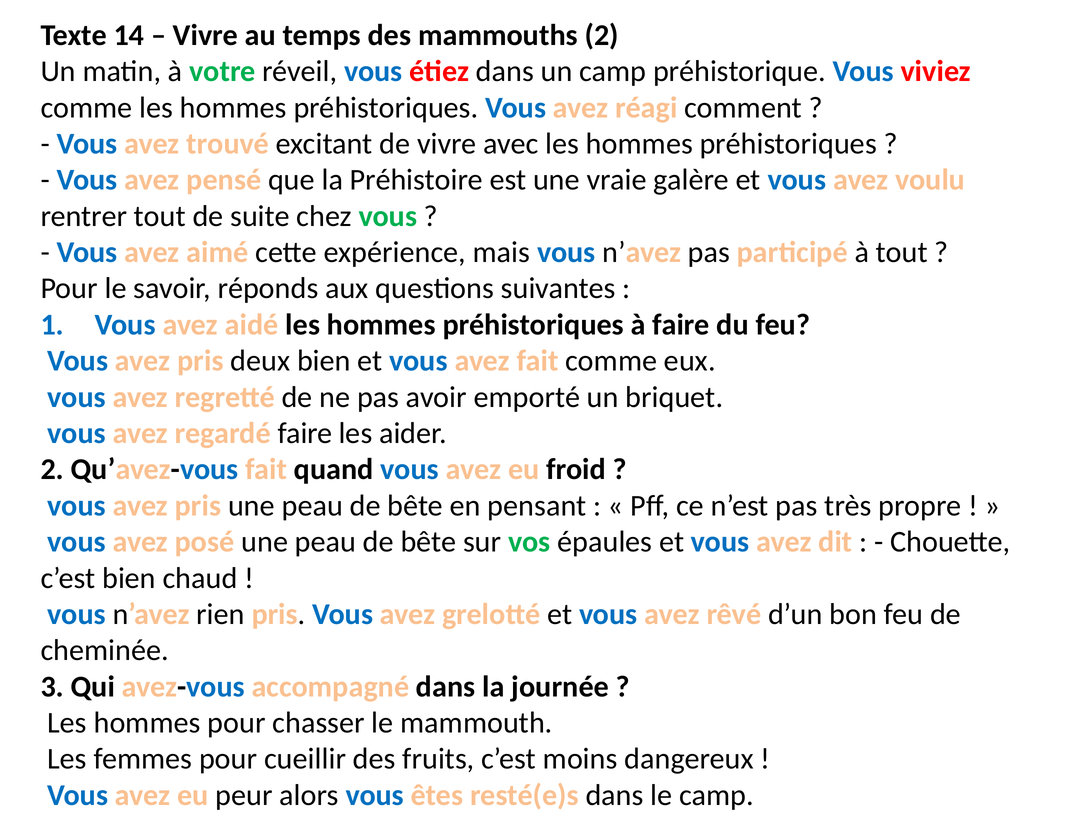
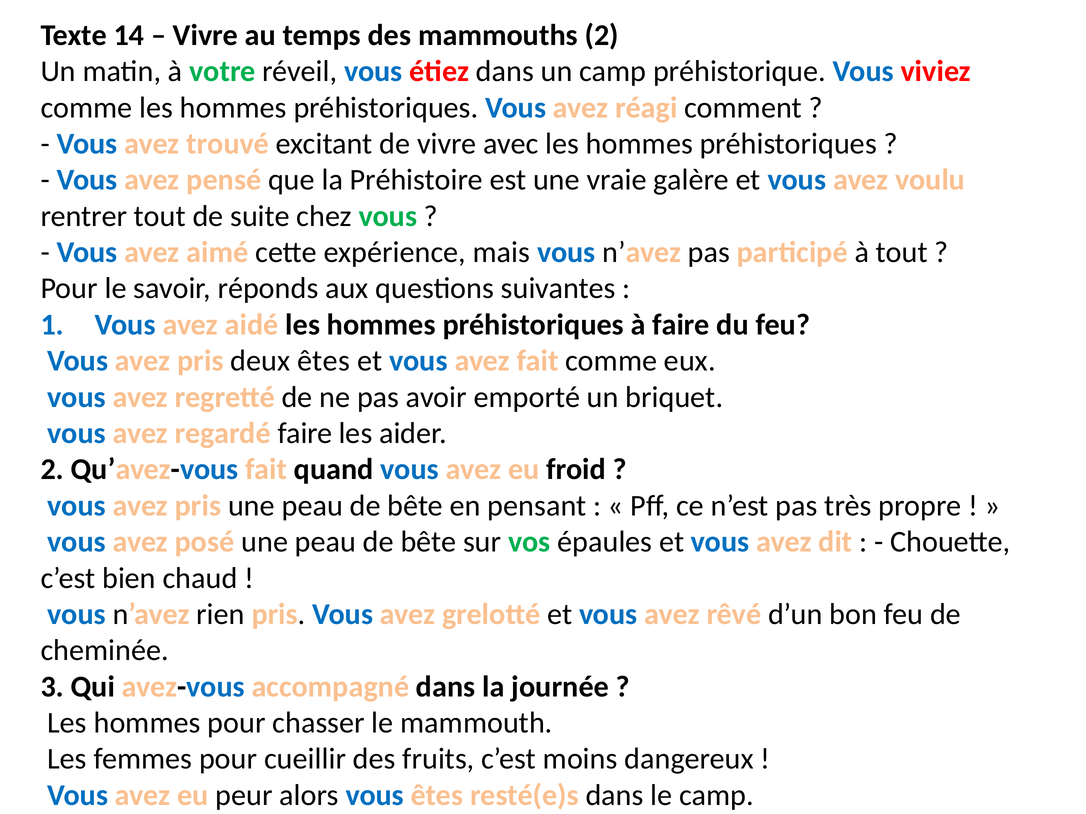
deux bien: bien -> êtes
